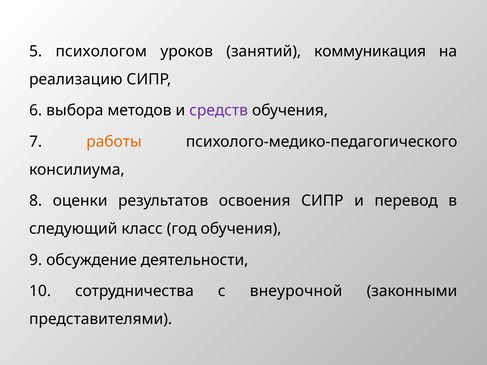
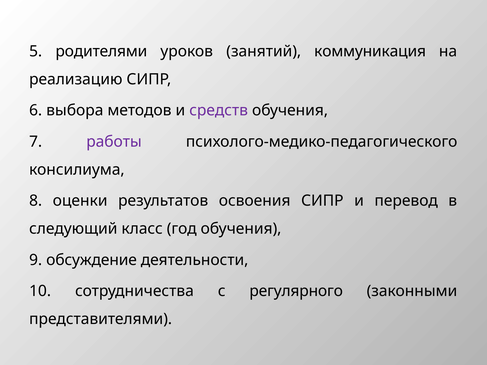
психологом: психологом -> родителями
работы colour: orange -> purple
внеурочной: внеурочной -> регулярного
